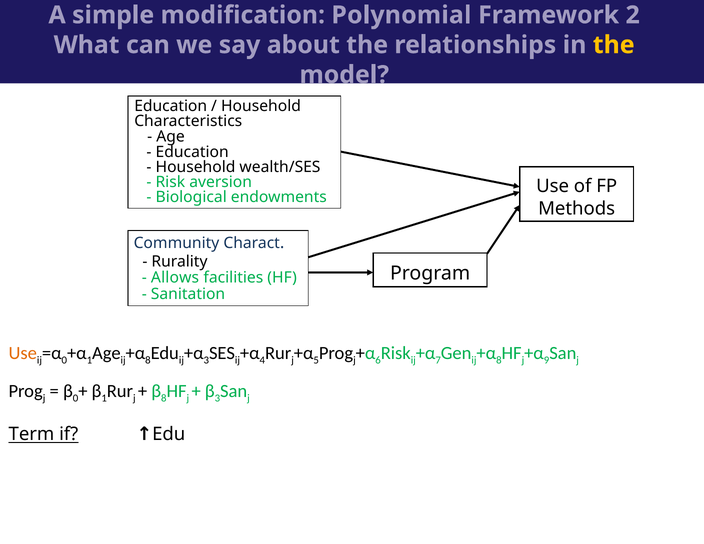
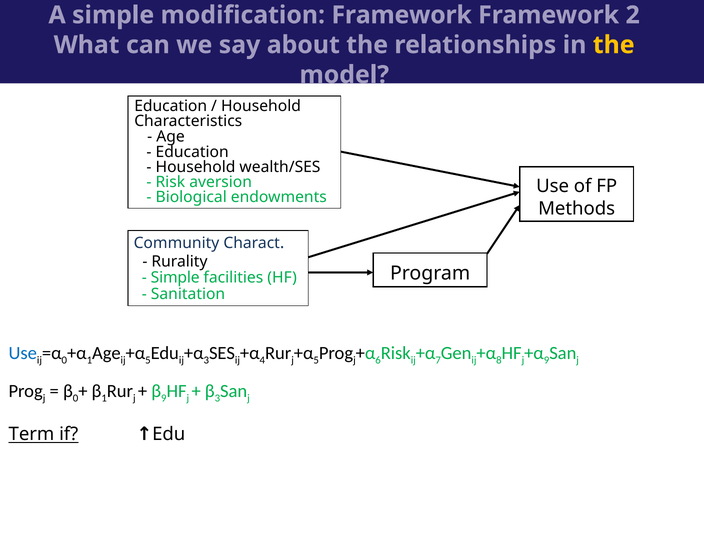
modification Polynomial: Polynomial -> Framework
Allows at (175, 278): Allows -> Simple
Use at (23, 353) colour: orange -> blue
8 at (148, 360): 8 -> 5
8 at (164, 398): 8 -> 9
